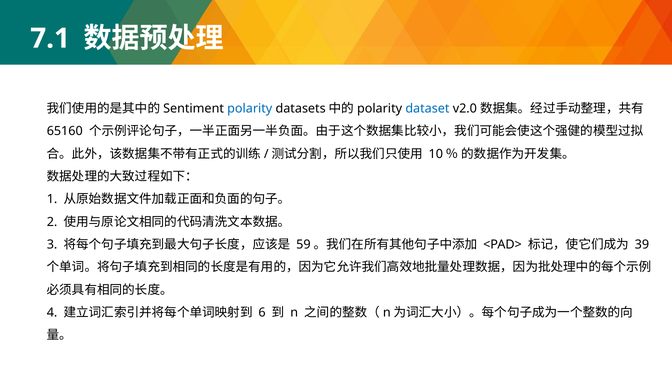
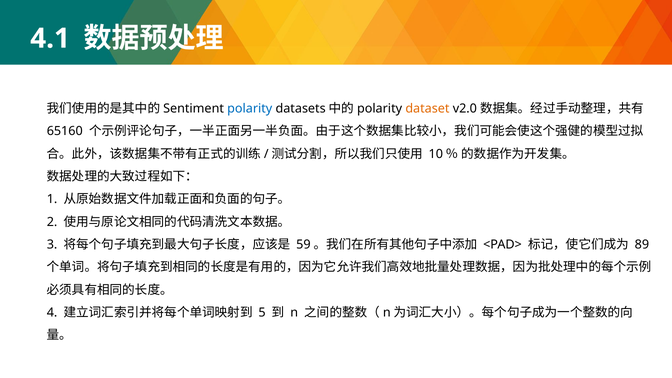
7.1: 7.1 -> 4.1
dataset colour: blue -> orange
39: 39 -> 89
6: 6 -> 5
